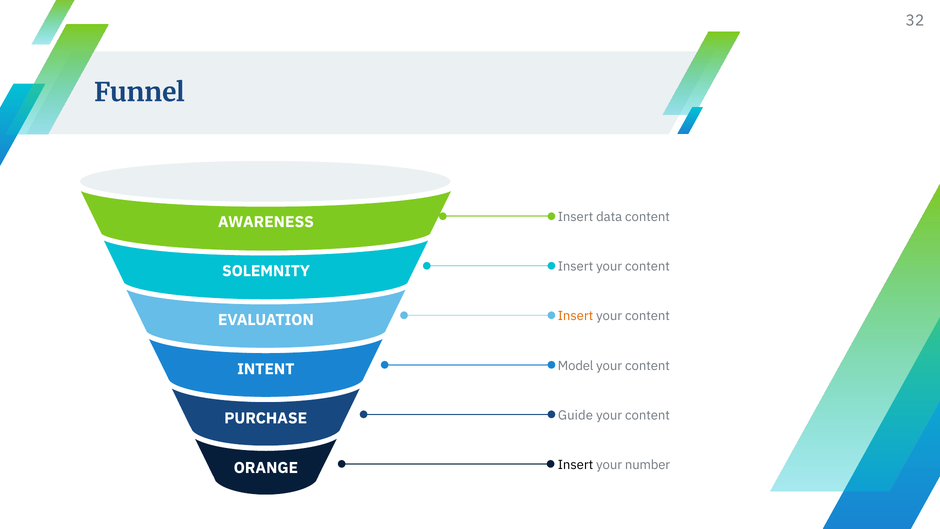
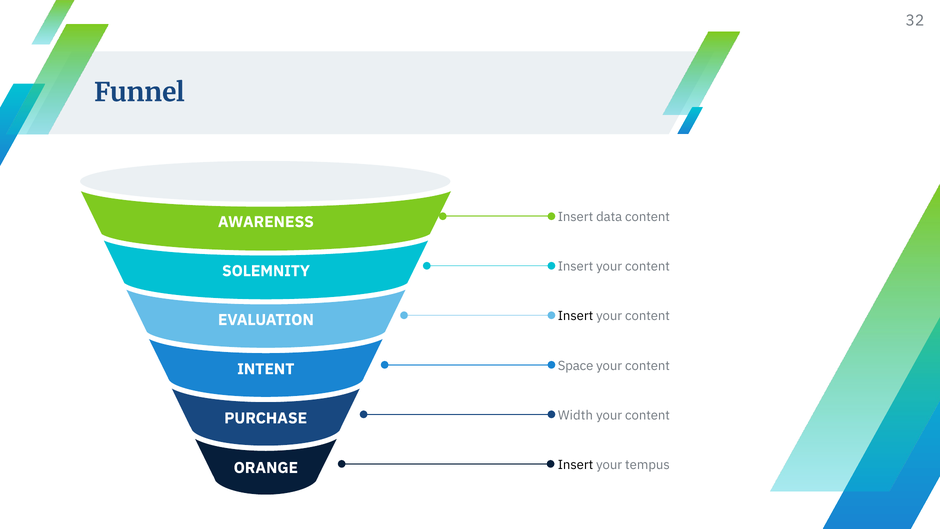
Insert at (576, 316) colour: orange -> black
Model: Model -> Space
Guide: Guide -> Width
number: number -> tempus
